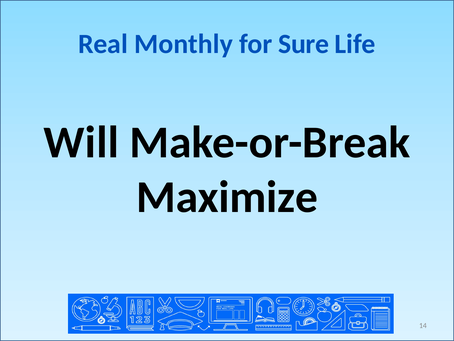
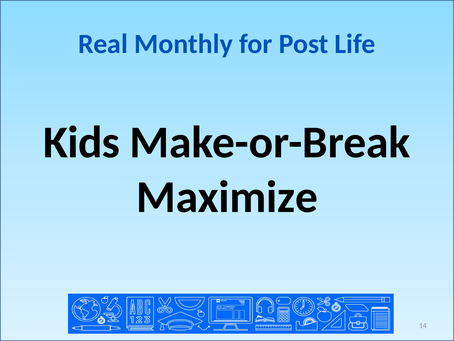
Sure: Sure -> Post
Will: Will -> Kids
